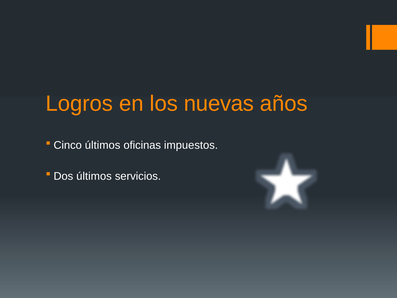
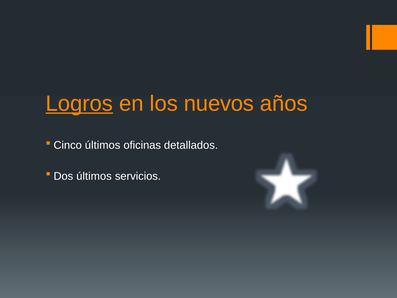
Logros underline: none -> present
nuevas: nuevas -> nuevos
impuestos: impuestos -> detallados
